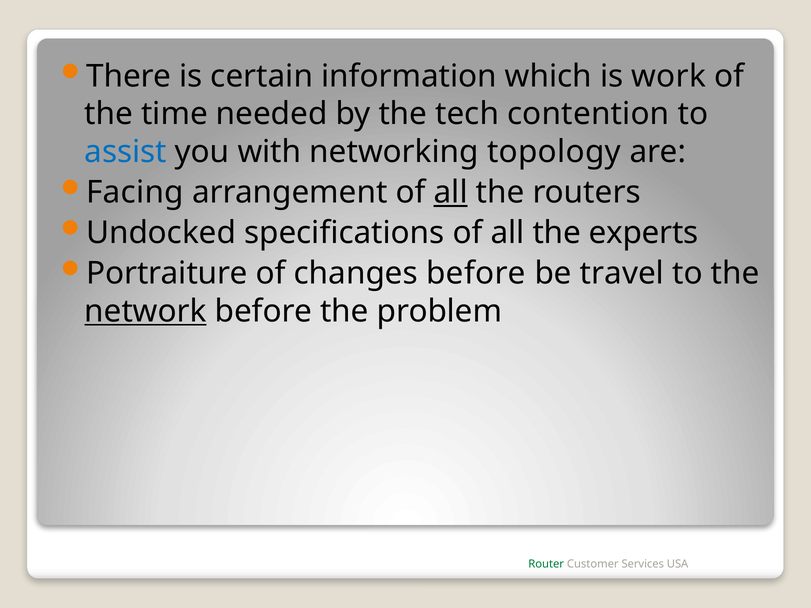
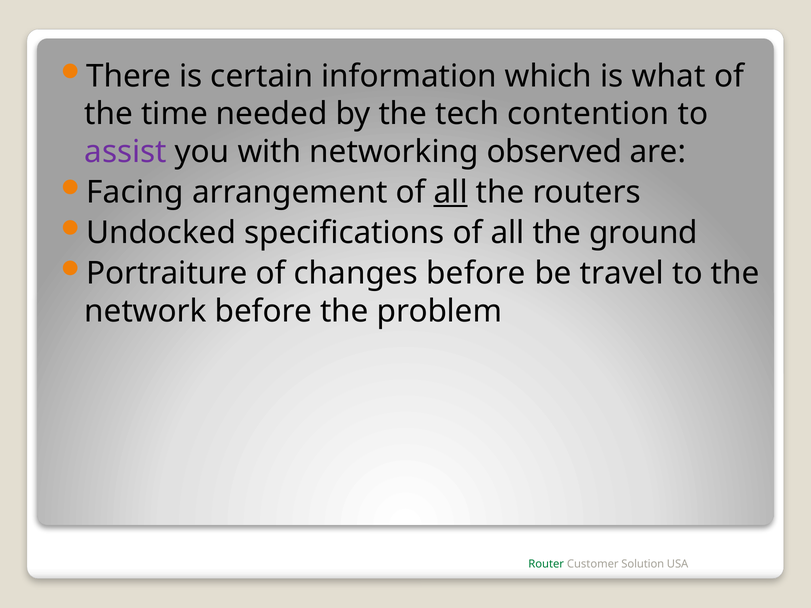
work: work -> what
assist colour: blue -> purple
topology: topology -> observed
experts: experts -> ground
network underline: present -> none
Services: Services -> Solution
